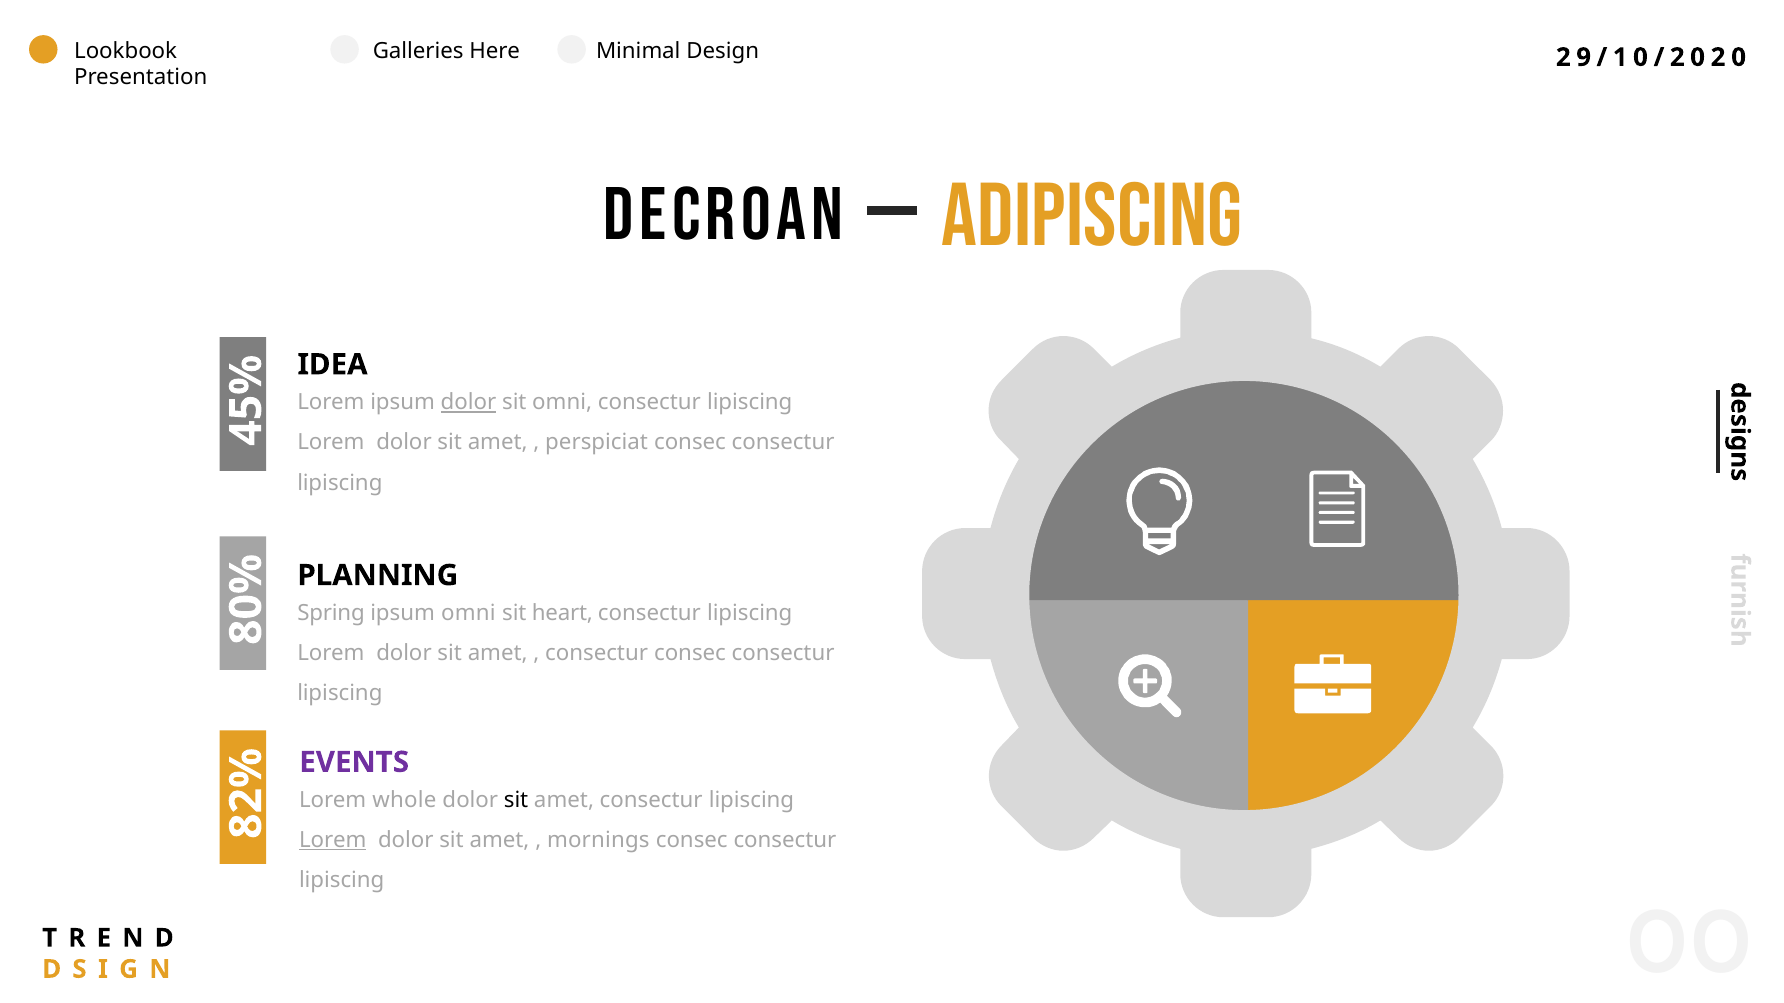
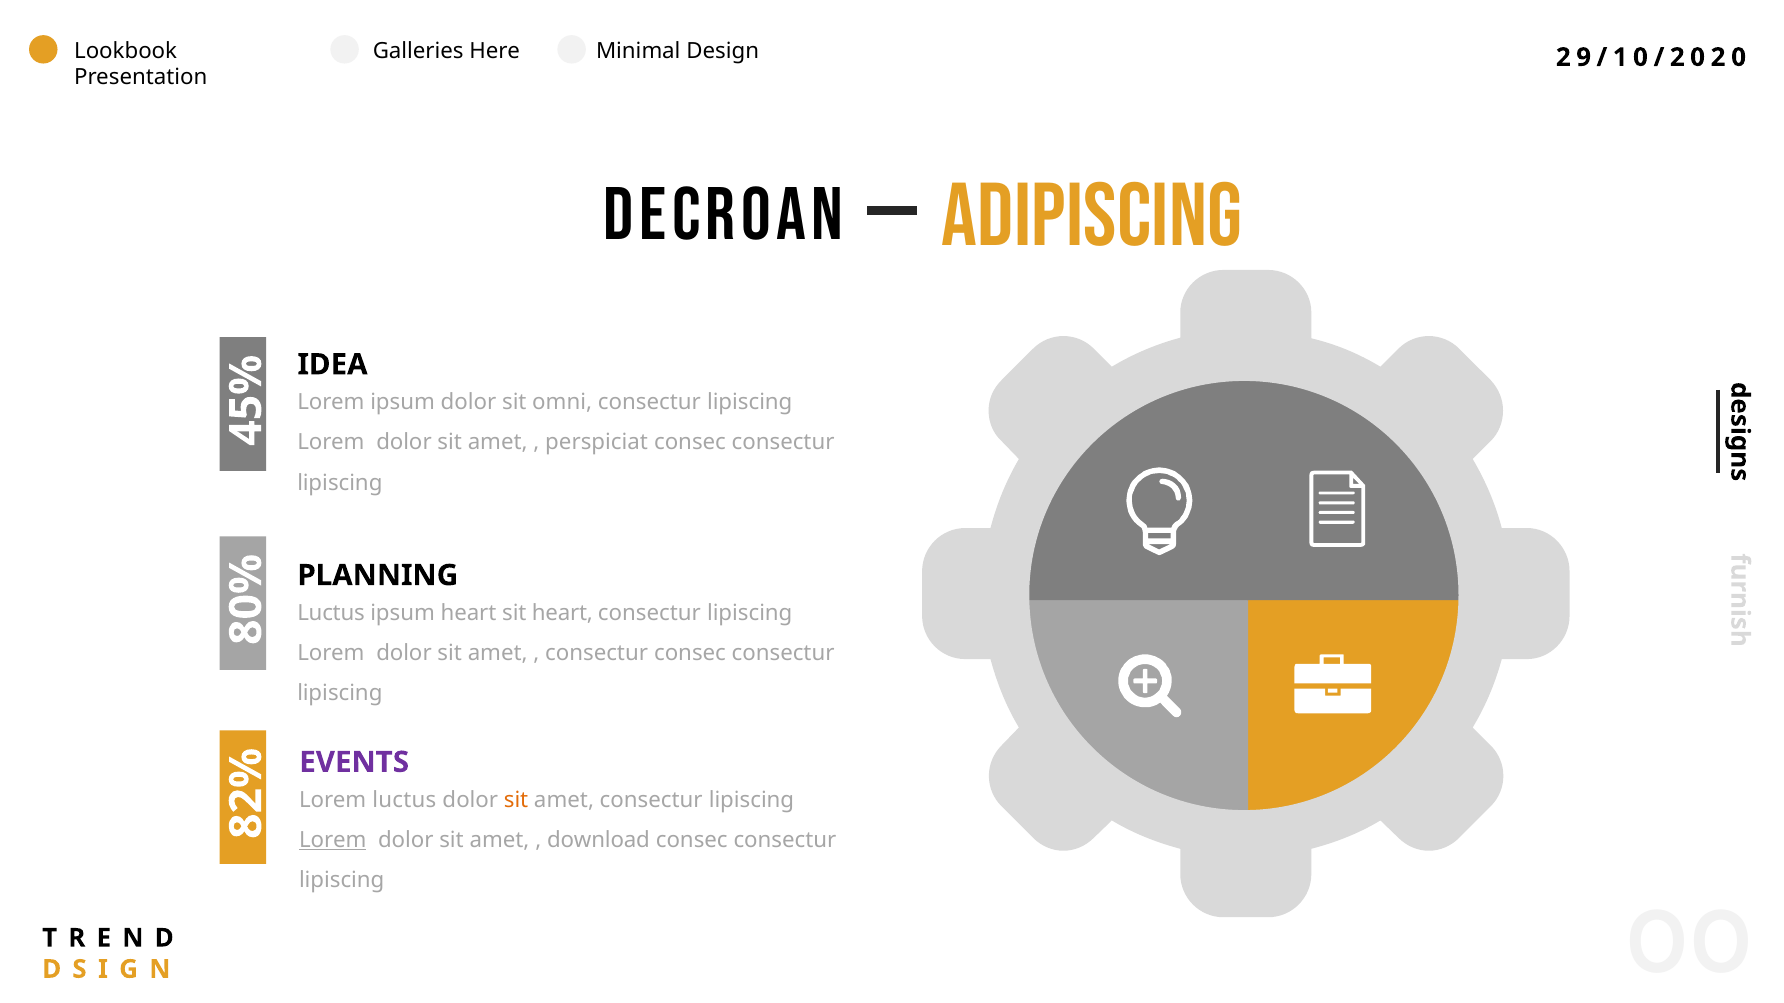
dolor at (468, 403) underline: present -> none
Spring at (331, 613): Spring -> Luctus
ipsum omni: omni -> heart
Lorem whole: whole -> luctus
sit at (516, 800) colour: black -> orange
mornings: mornings -> download
